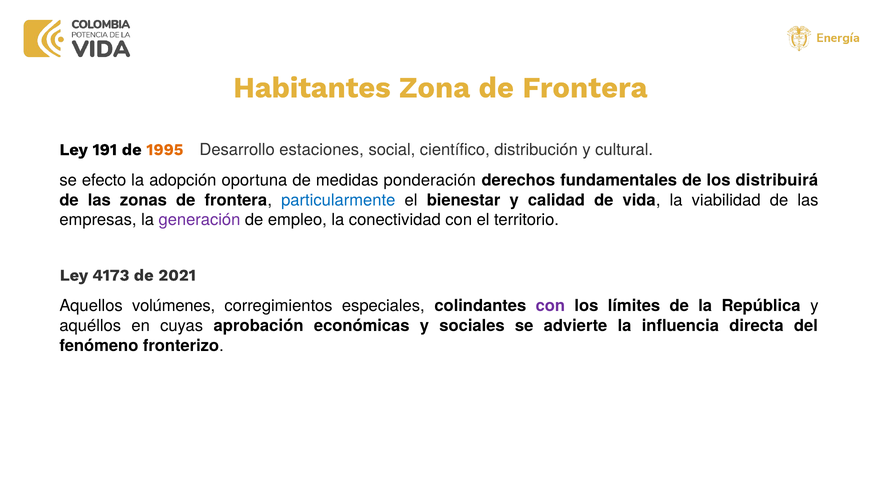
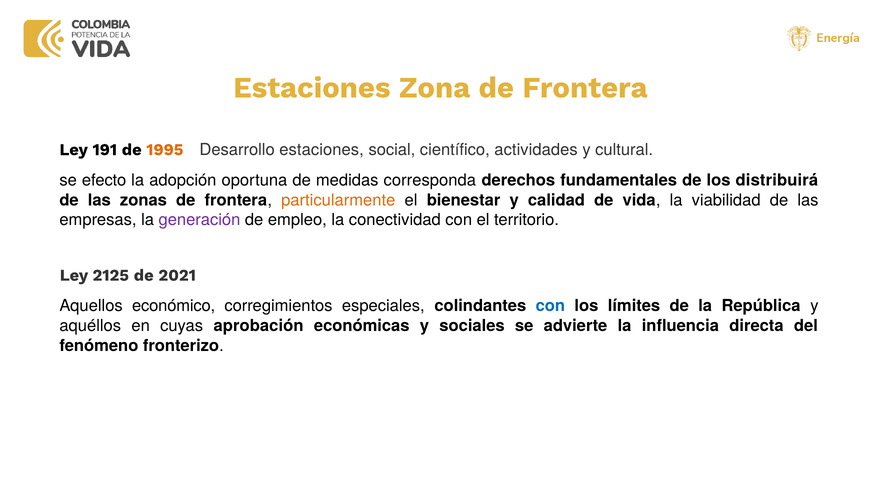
Habitantes at (312, 88): Habitantes -> Estaciones
distribución: distribución -> actividades
ponderación: ponderación -> corresponda
particularmente colour: blue -> orange
4173: 4173 -> 2125
volúmenes: volúmenes -> económico
con at (550, 306) colour: purple -> blue
